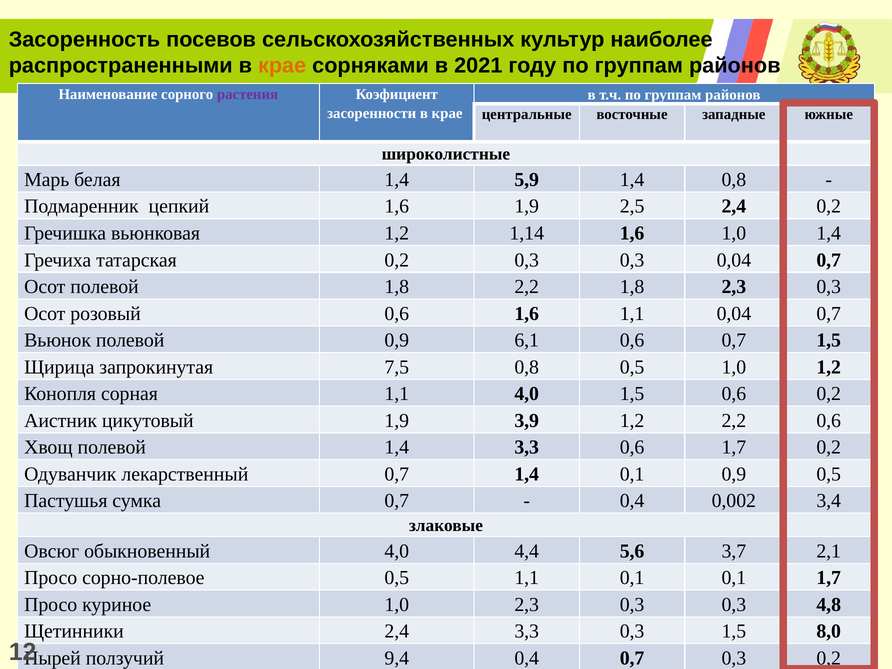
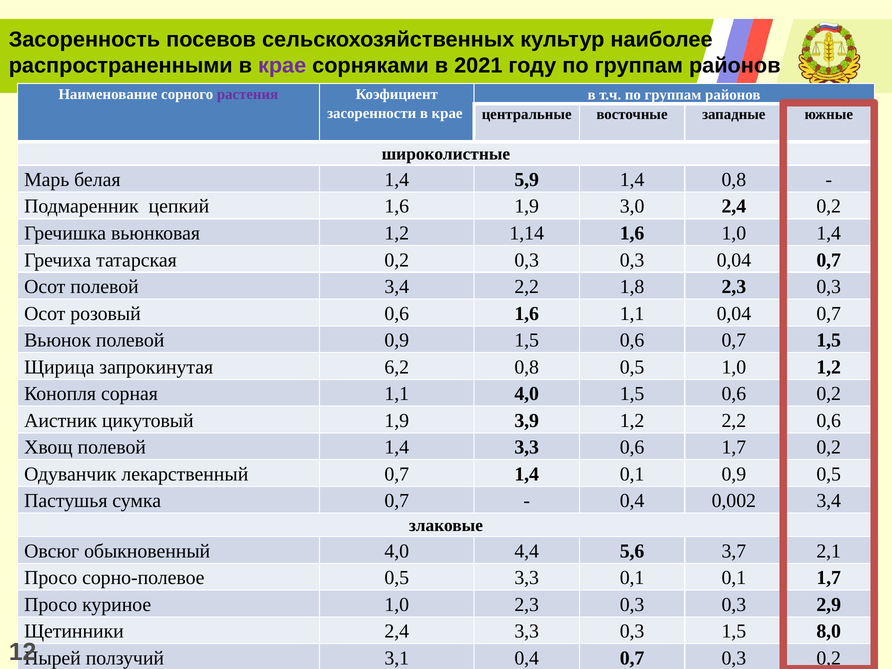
крае at (282, 66) colour: orange -> purple
2,5: 2,5 -> 3,0
полевой 1,8: 1,8 -> 3,4
0,9 6,1: 6,1 -> 1,5
7,5: 7,5 -> 6,2
0,5 1,1: 1,1 -> 3,3
4,8: 4,8 -> 2,9
9,4: 9,4 -> 3,1
